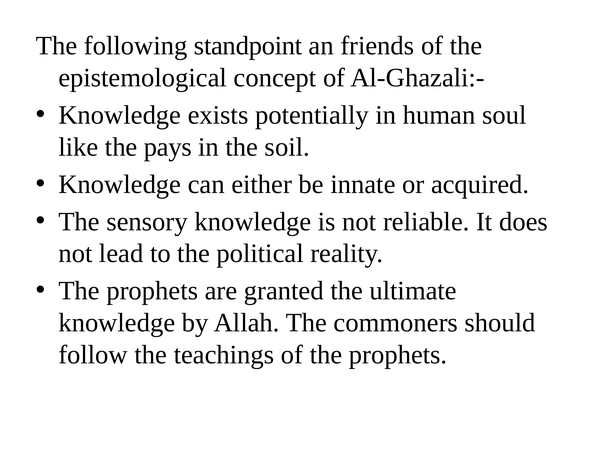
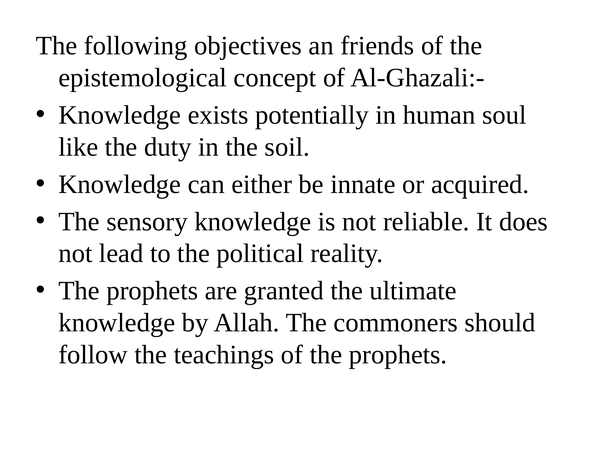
standpoint: standpoint -> objectives
pays: pays -> duty
